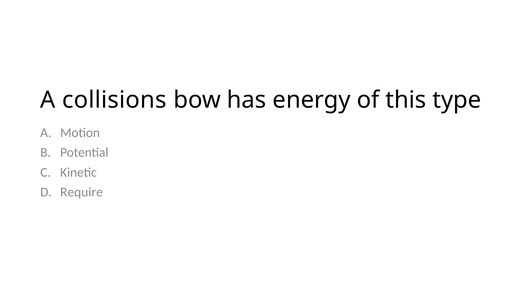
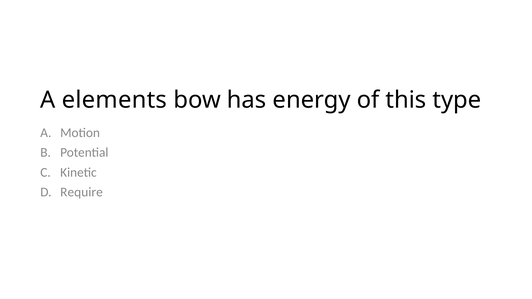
collisions: collisions -> elements
